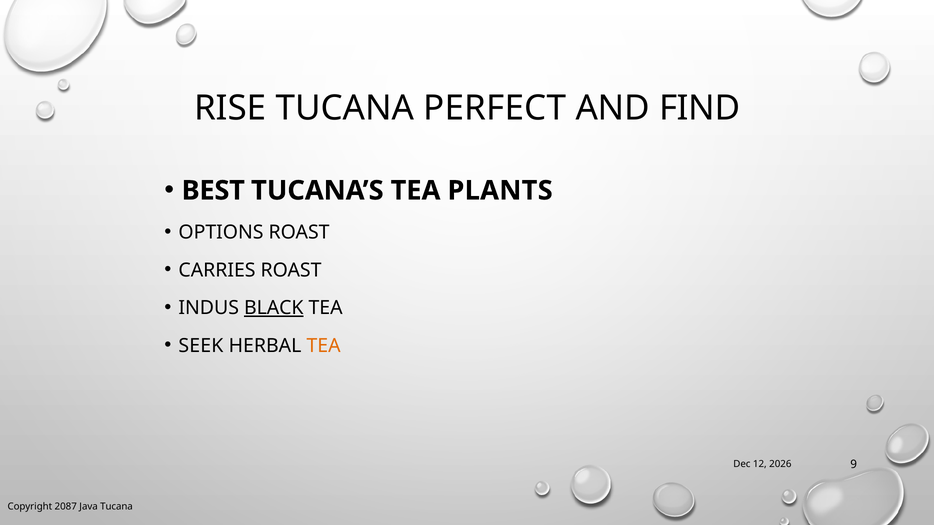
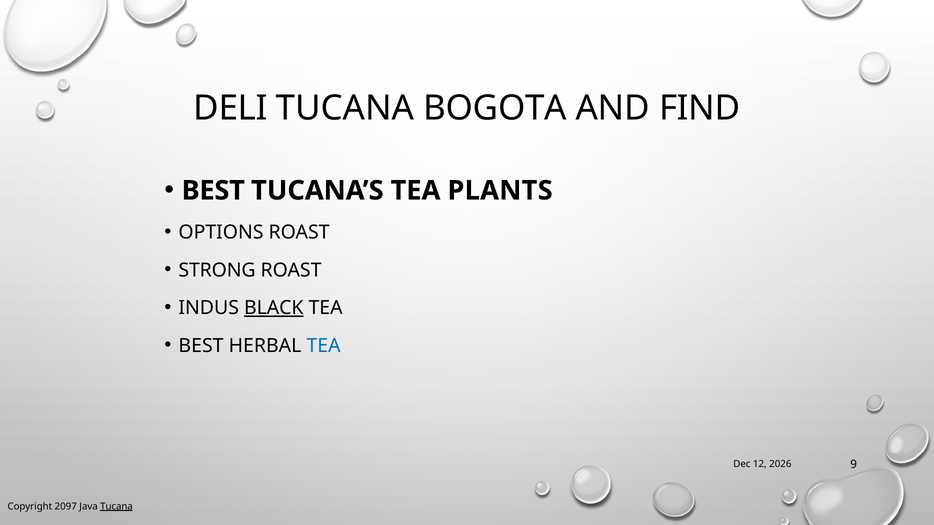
RISE: RISE -> DELI
PERFECT: PERFECT -> BOGOTA
CARRIES: CARRIES -> STRONG
SEEK at (201, 346): SEEK -> BEST
TEA at (324, 346) colour: orange -> blue
2087: 2087 -> 2097
Tucana at (116, 507) underline: none -> present
